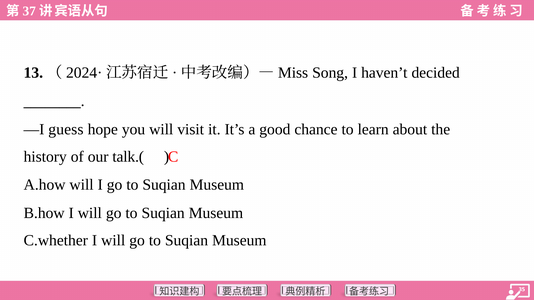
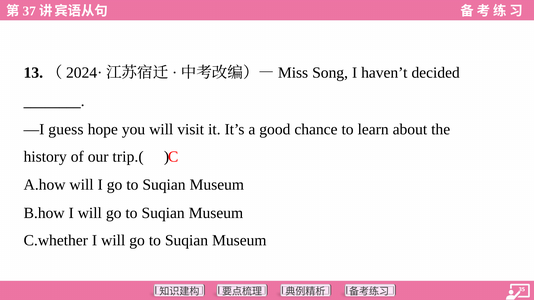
talk.(: talk.( -> trip.(
